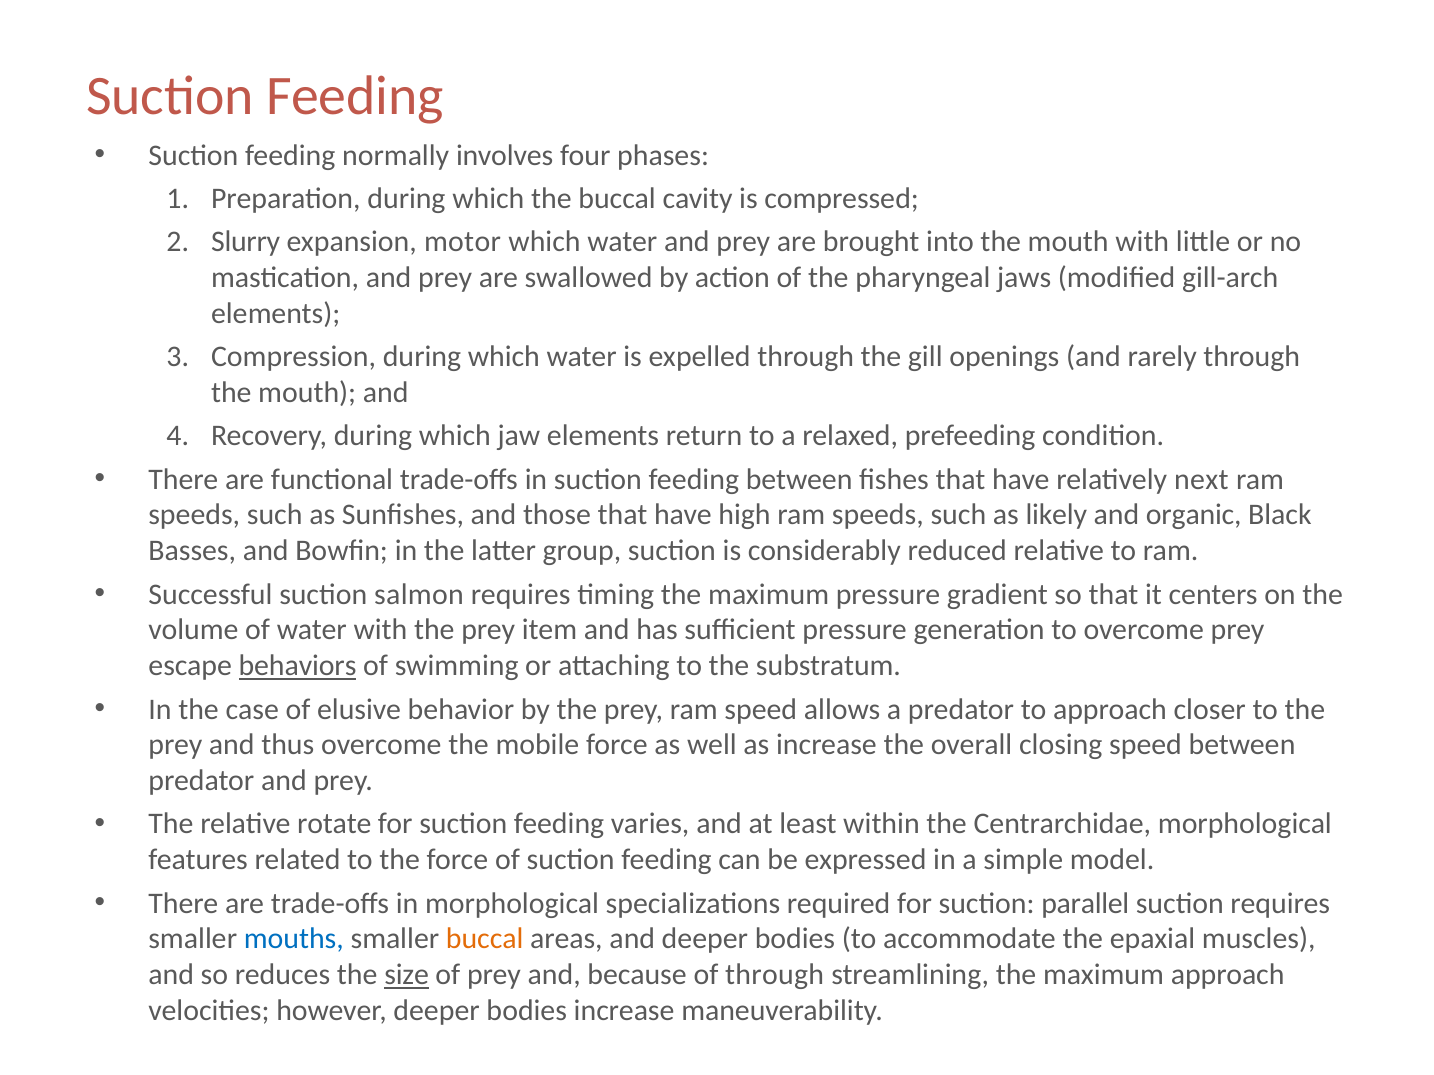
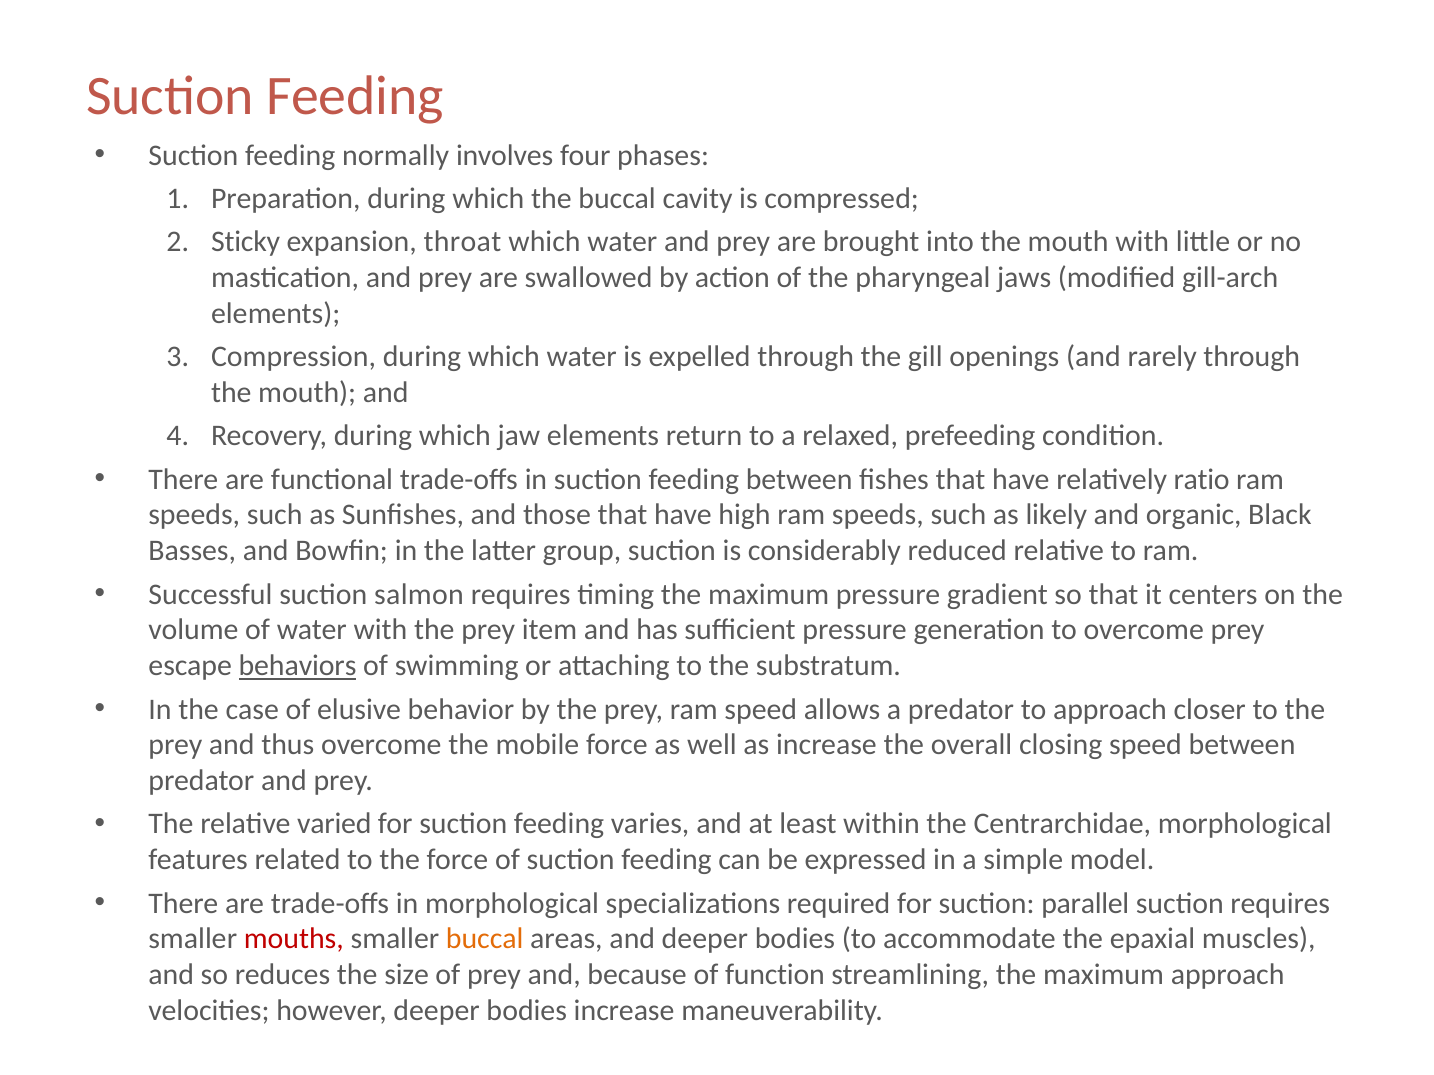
Slurry: Slurry -> Sticky
motor: motor -> throat
next: next -> ratio
rotate: rotate -> varied
mouths colour: blue -> red
size underline: present -> none
of through: through -> function
